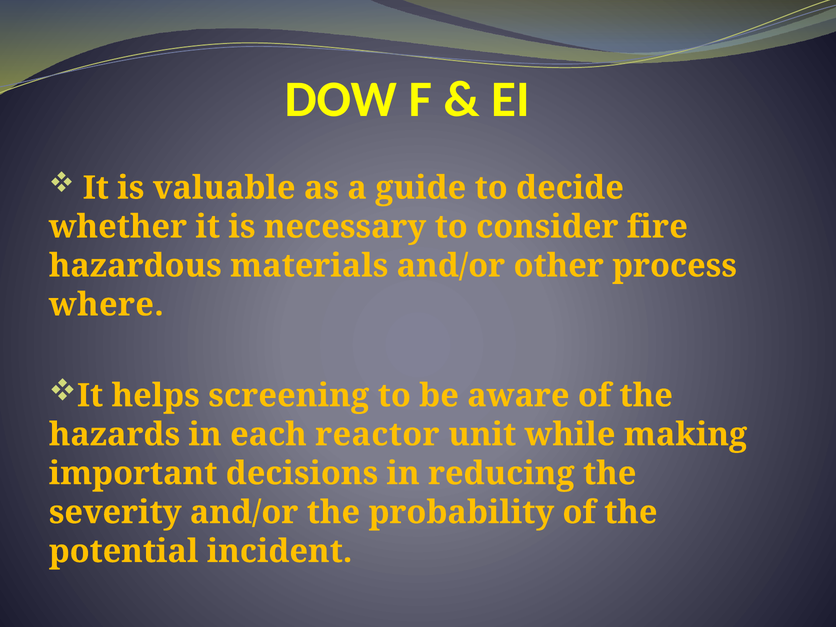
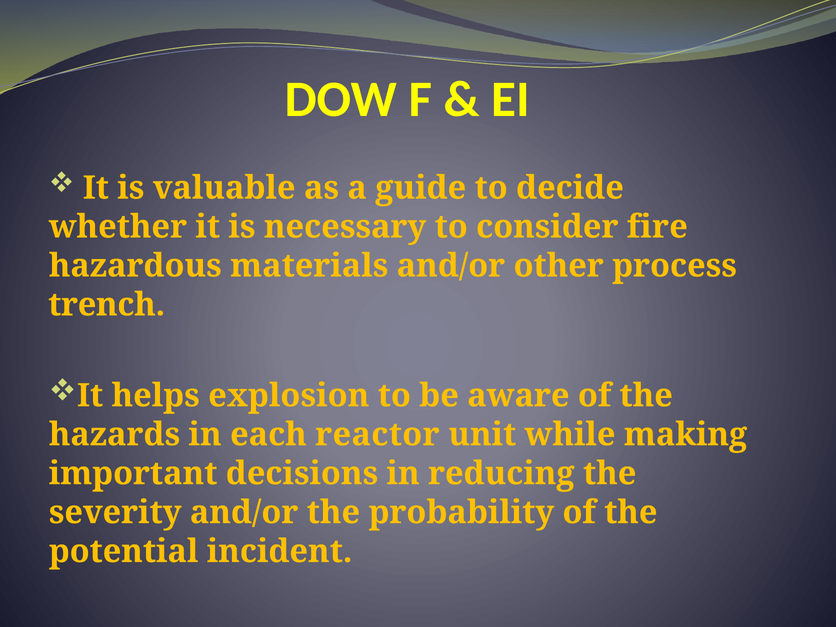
where: where -> trench
screening: screening -> explosion
